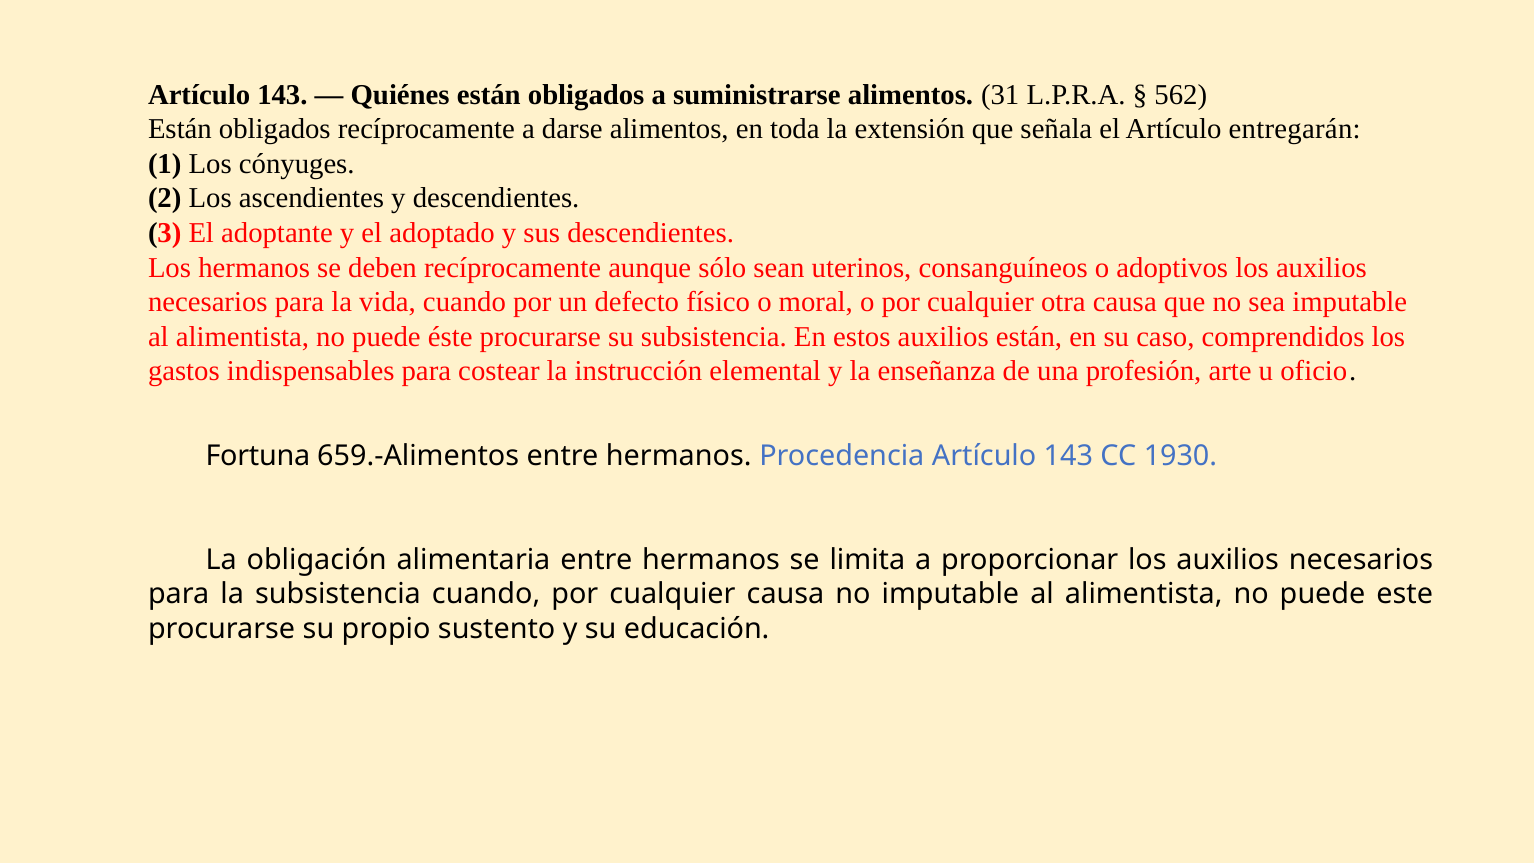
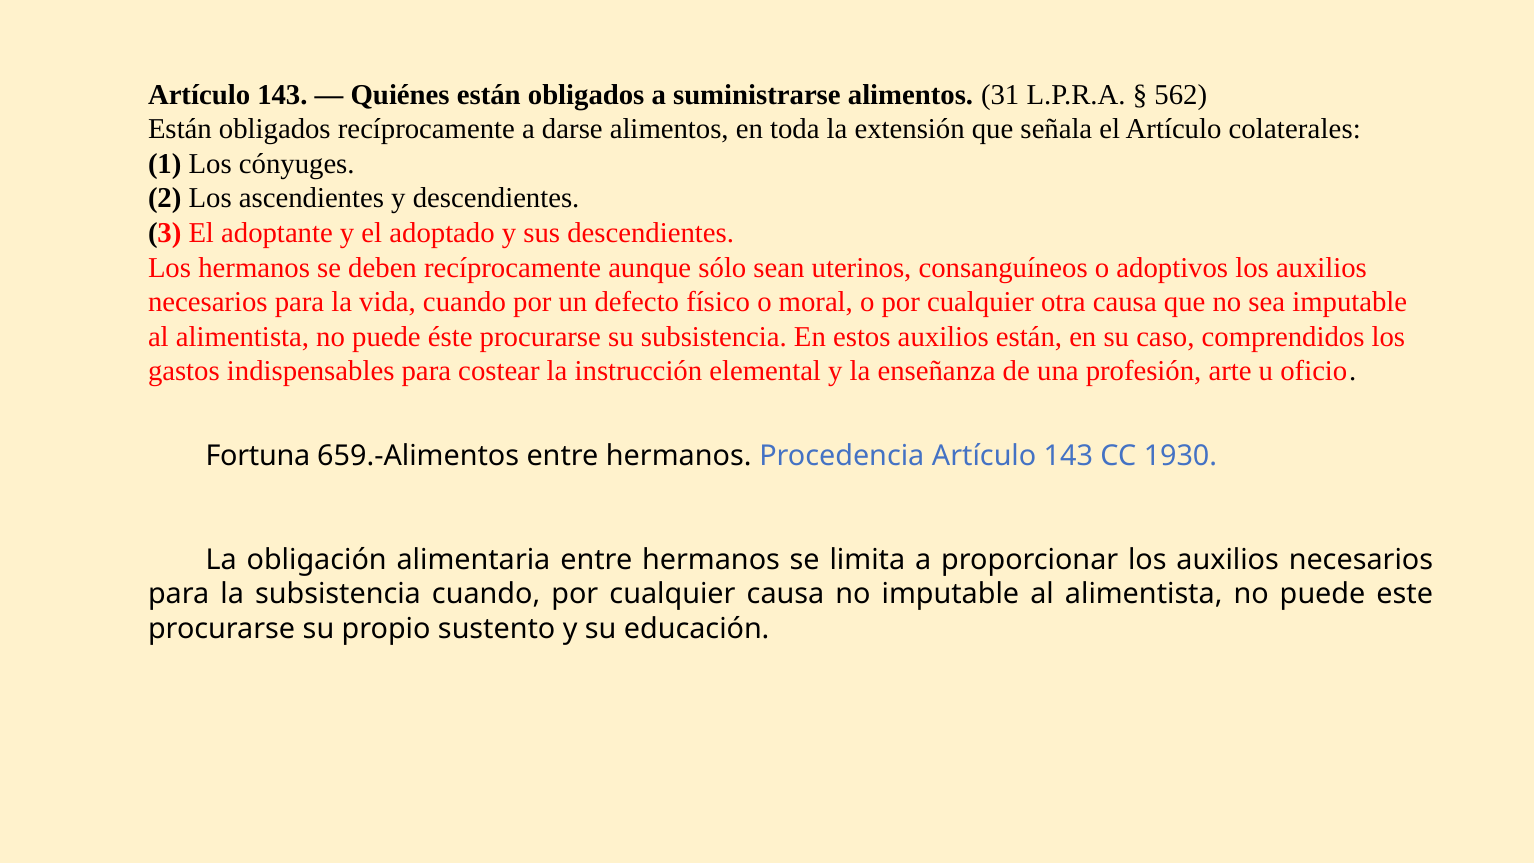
entregarán: entregarán -> colaterales
